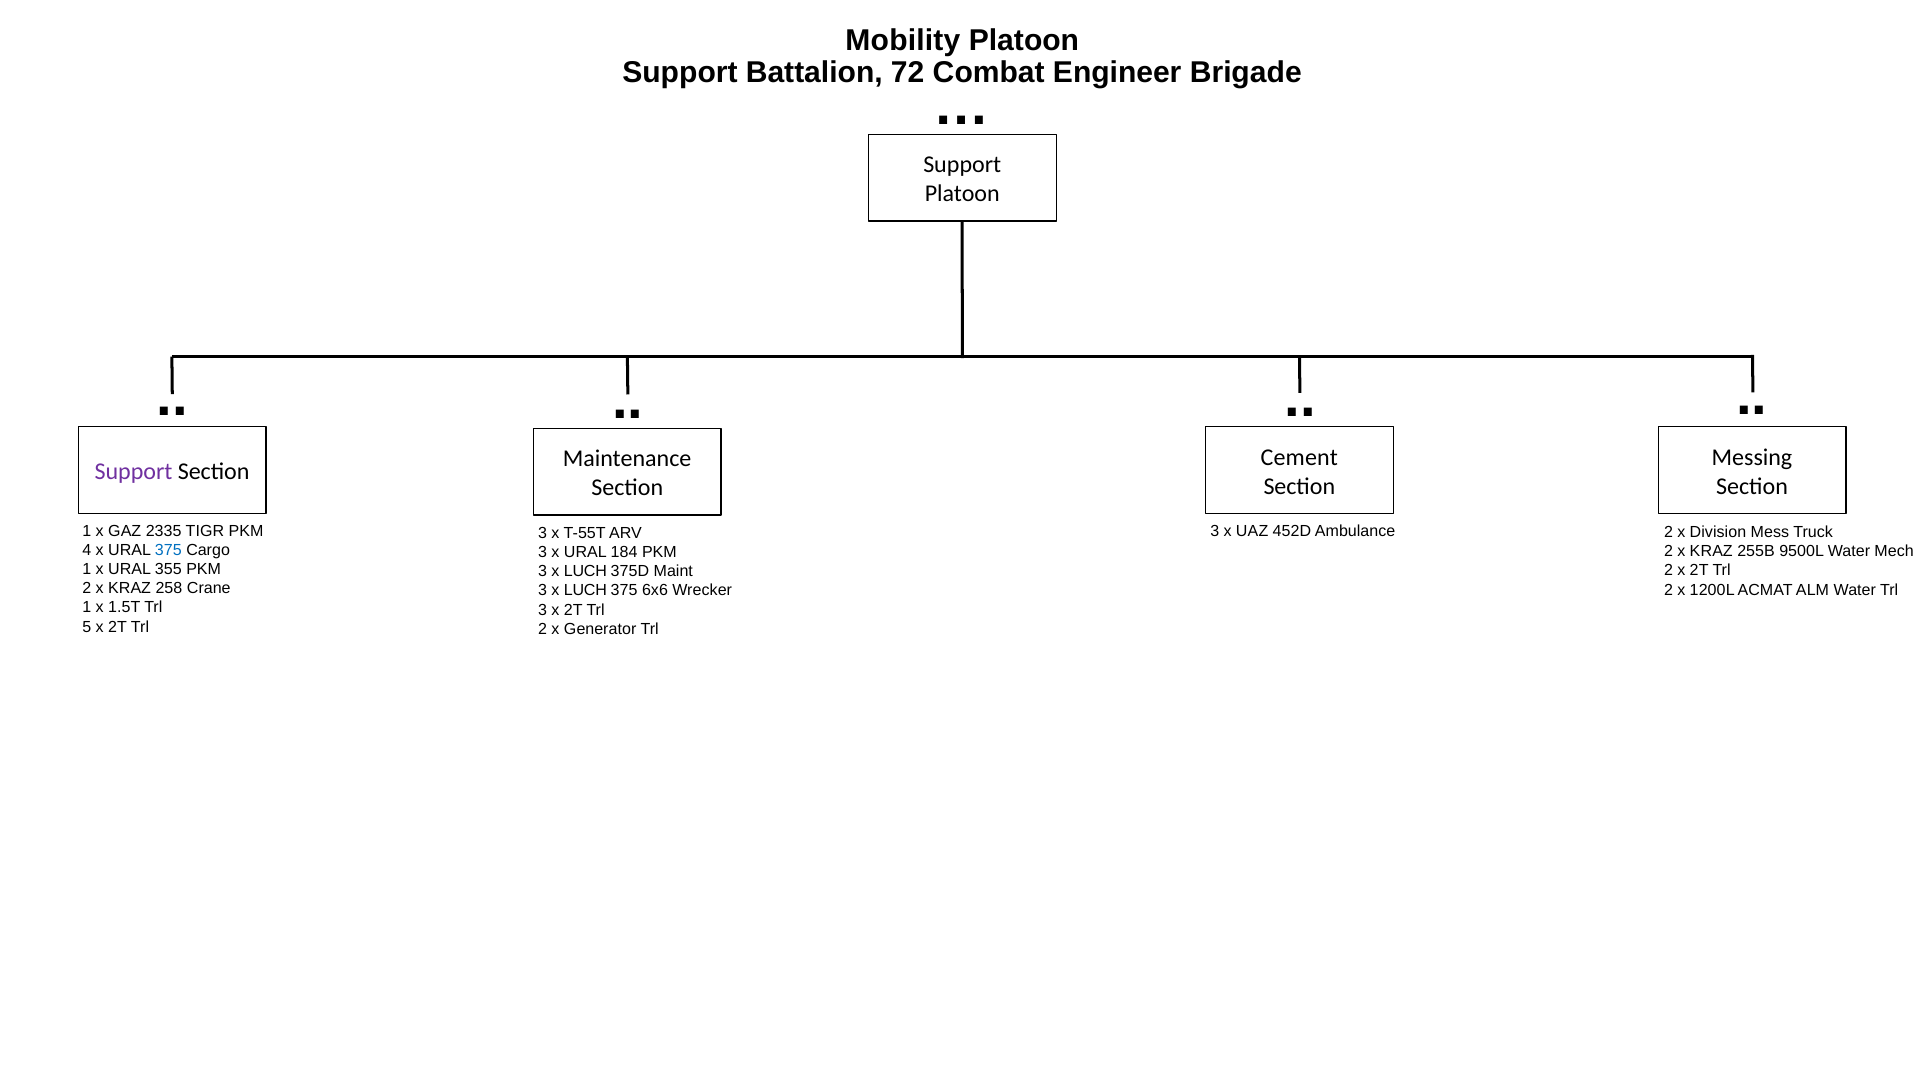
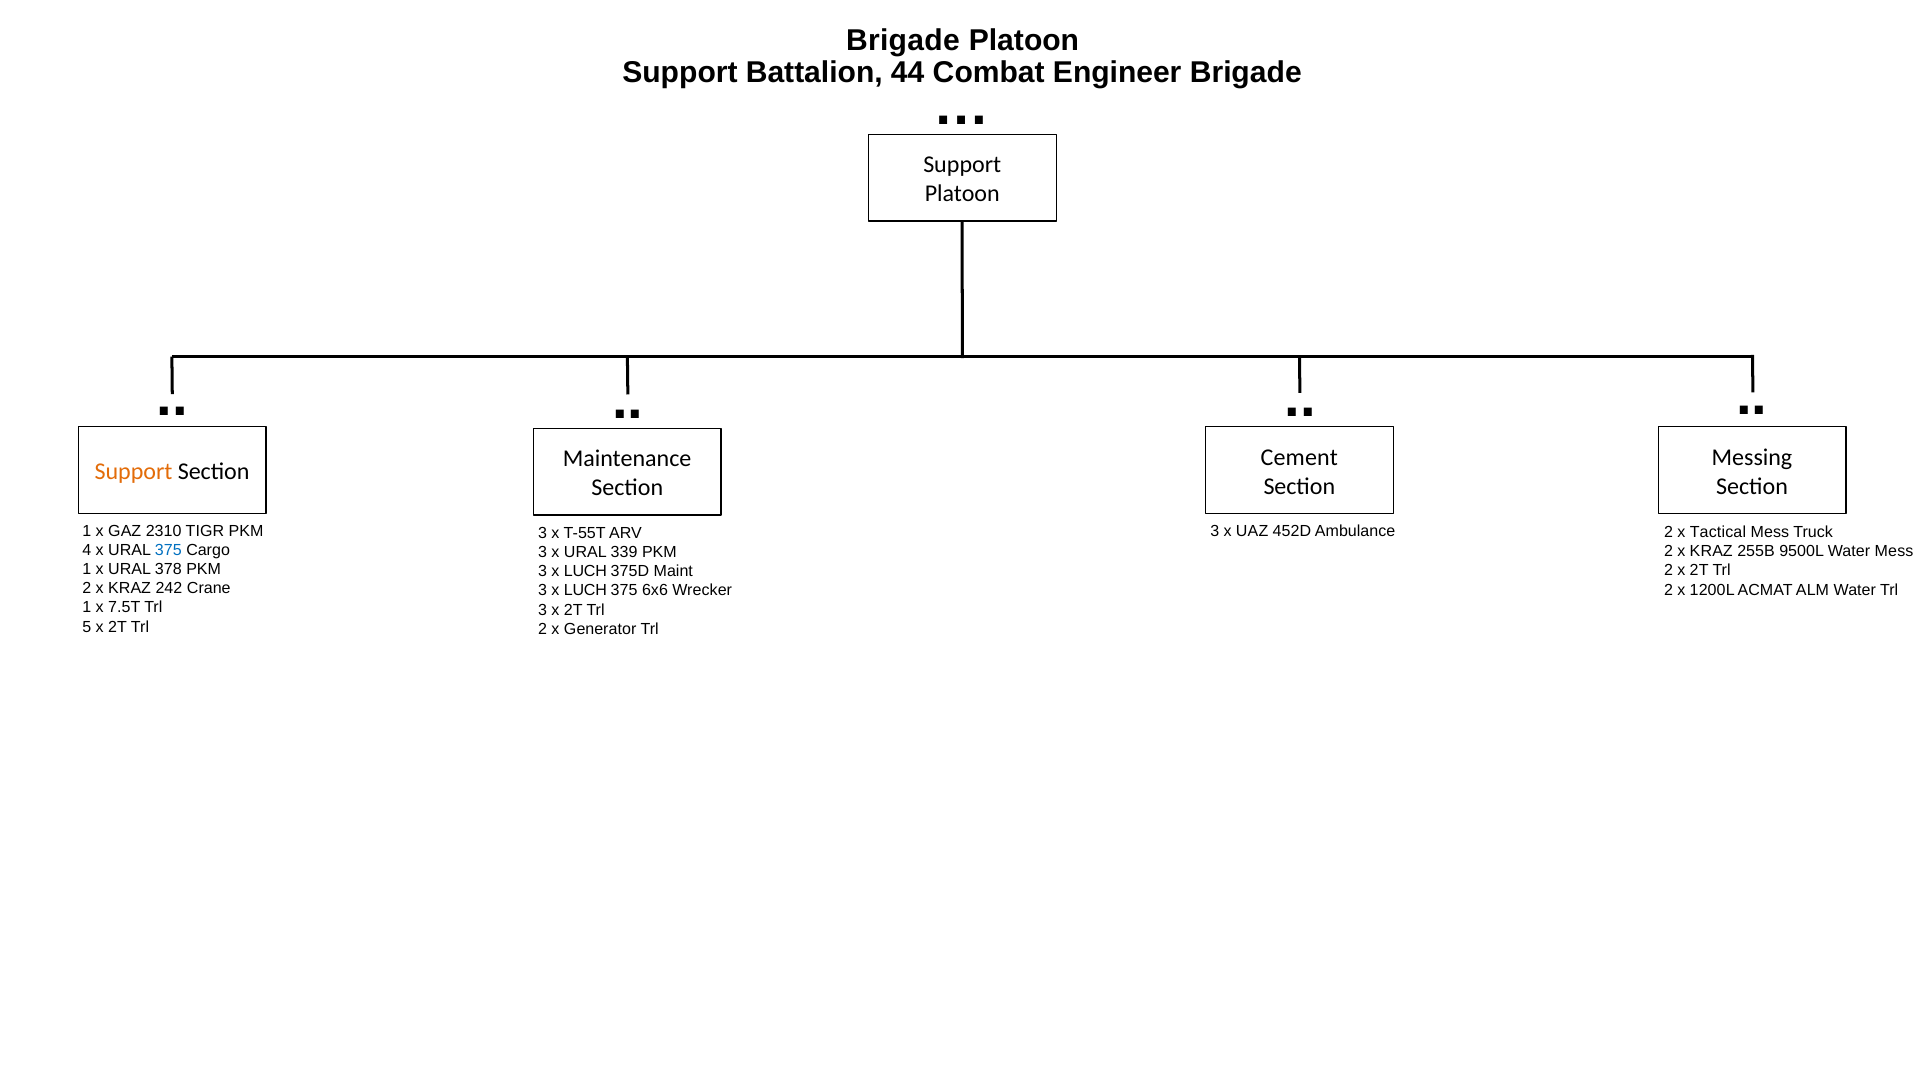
Mobility at (903, 40): Mobility -> Brigade
72: 72 -> 44
Support at (133, 472) colour: purple -> orange
2335: 2335 -> 2310
Division: Division -> Tactical
Water Mech: Mech -> Mess
184: 184 -> 339
355: 355 -> 378
258: 258 -> 242
1.5T: 1.5T -> 7.5T
